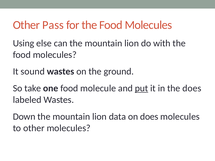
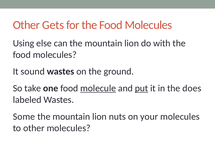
Pass: Pass -> Gets
molecule underline: none -> present
Down: Down -> Some
data: data -> nuts
on does: does -> your
